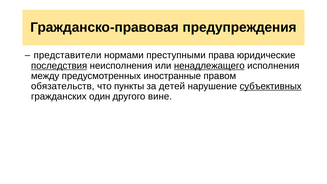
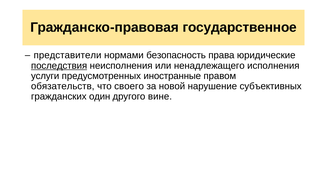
предупреждения: предупреждения -> государственное
преступными: преступными -> безопасность
ненадлежащего underline: present -> none
между: между -> услуги
пункты: пункты -> своего
детей: детей -> новой
субъективных underline: present -> none
